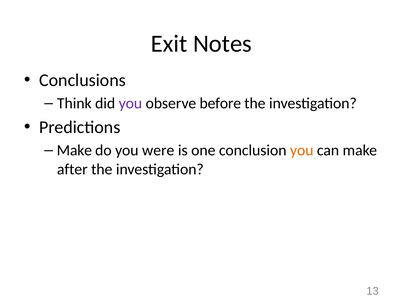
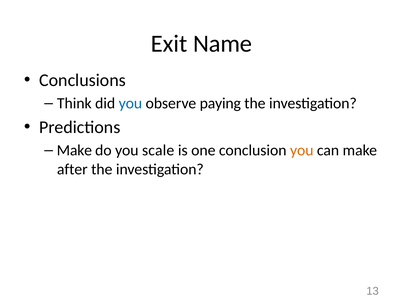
Notes: Notes -> Name
you at (130, 103) colour: purple -> blue
before: before -> paying
were: were -> scale
